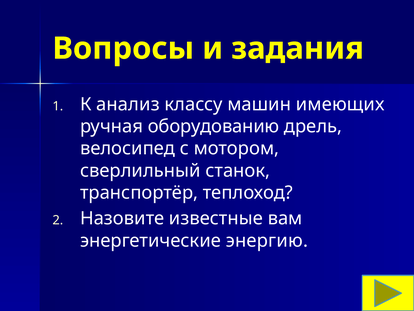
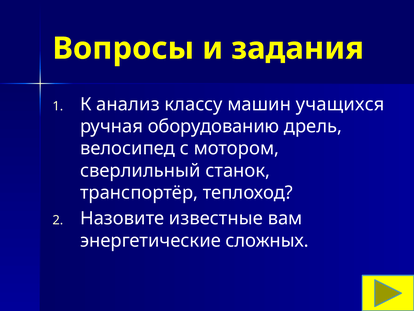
имеющих: имеющих -> учащихся
энергию: энергию -> сложных
